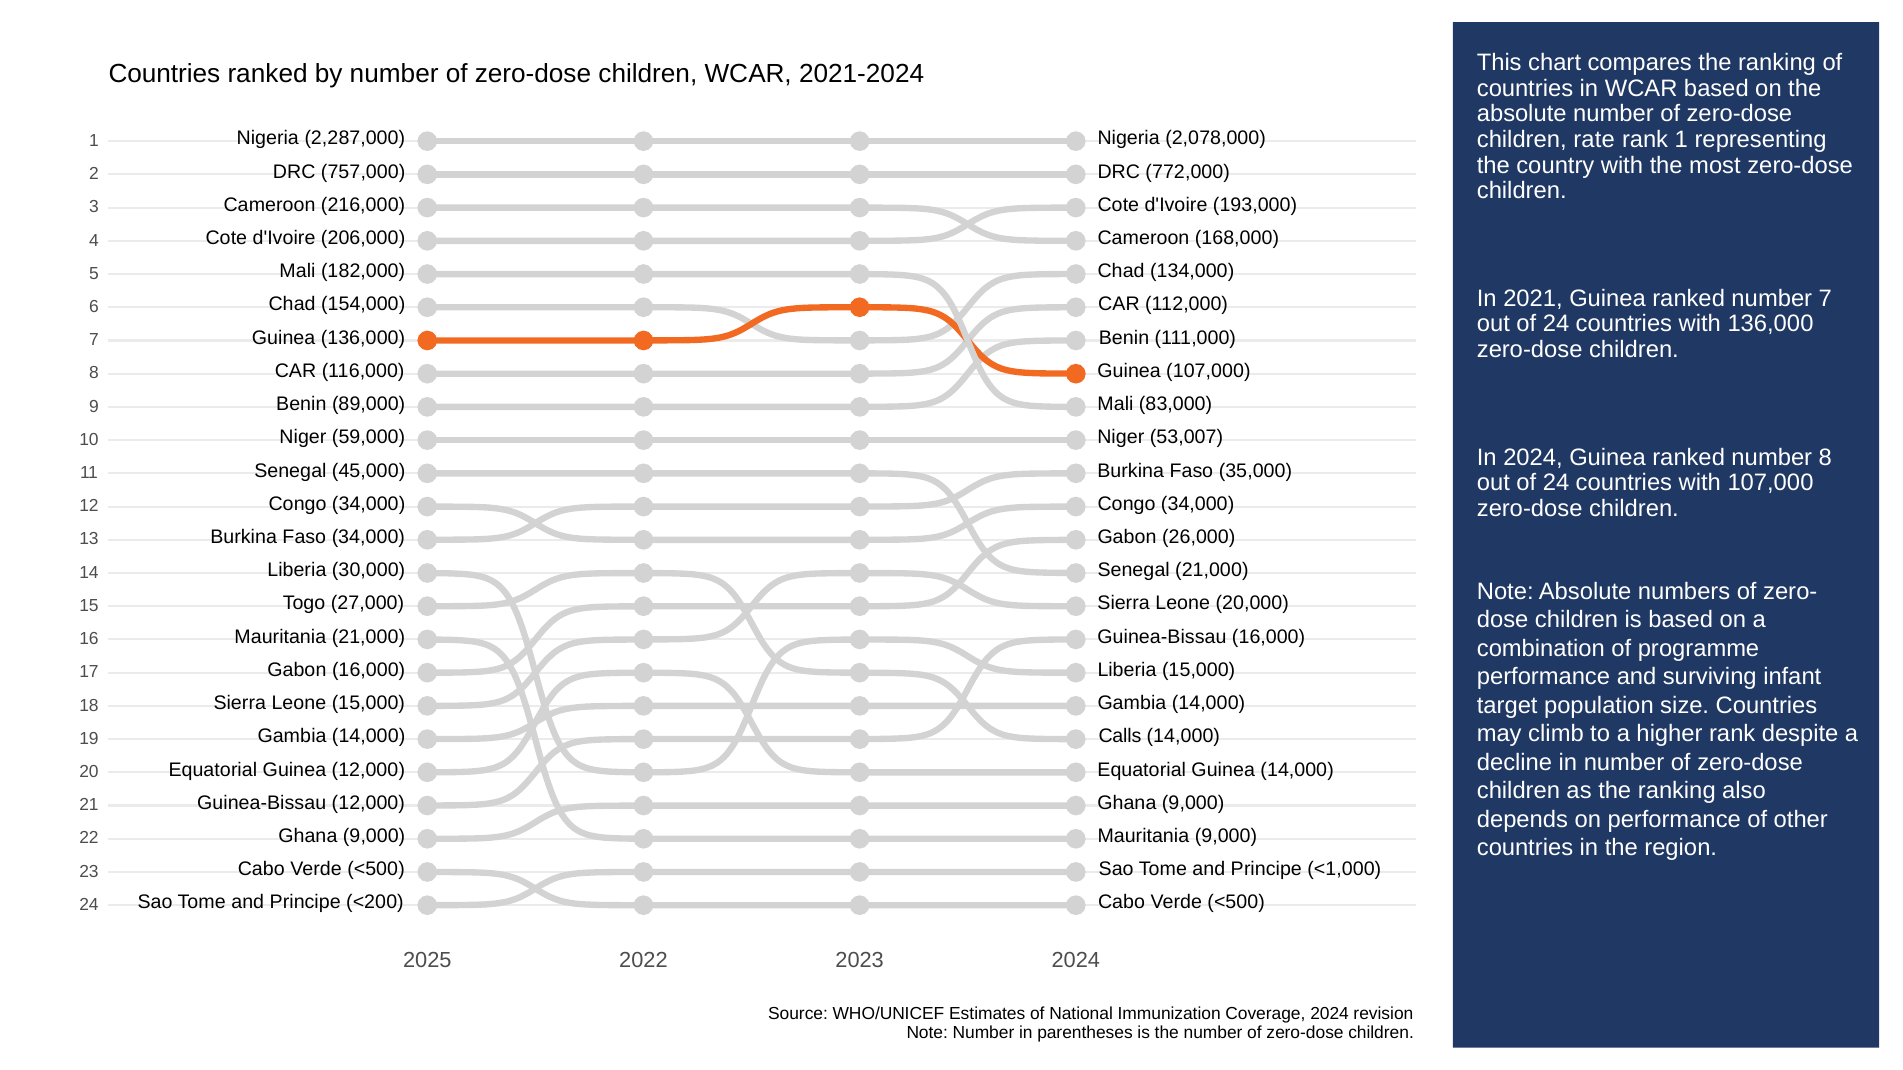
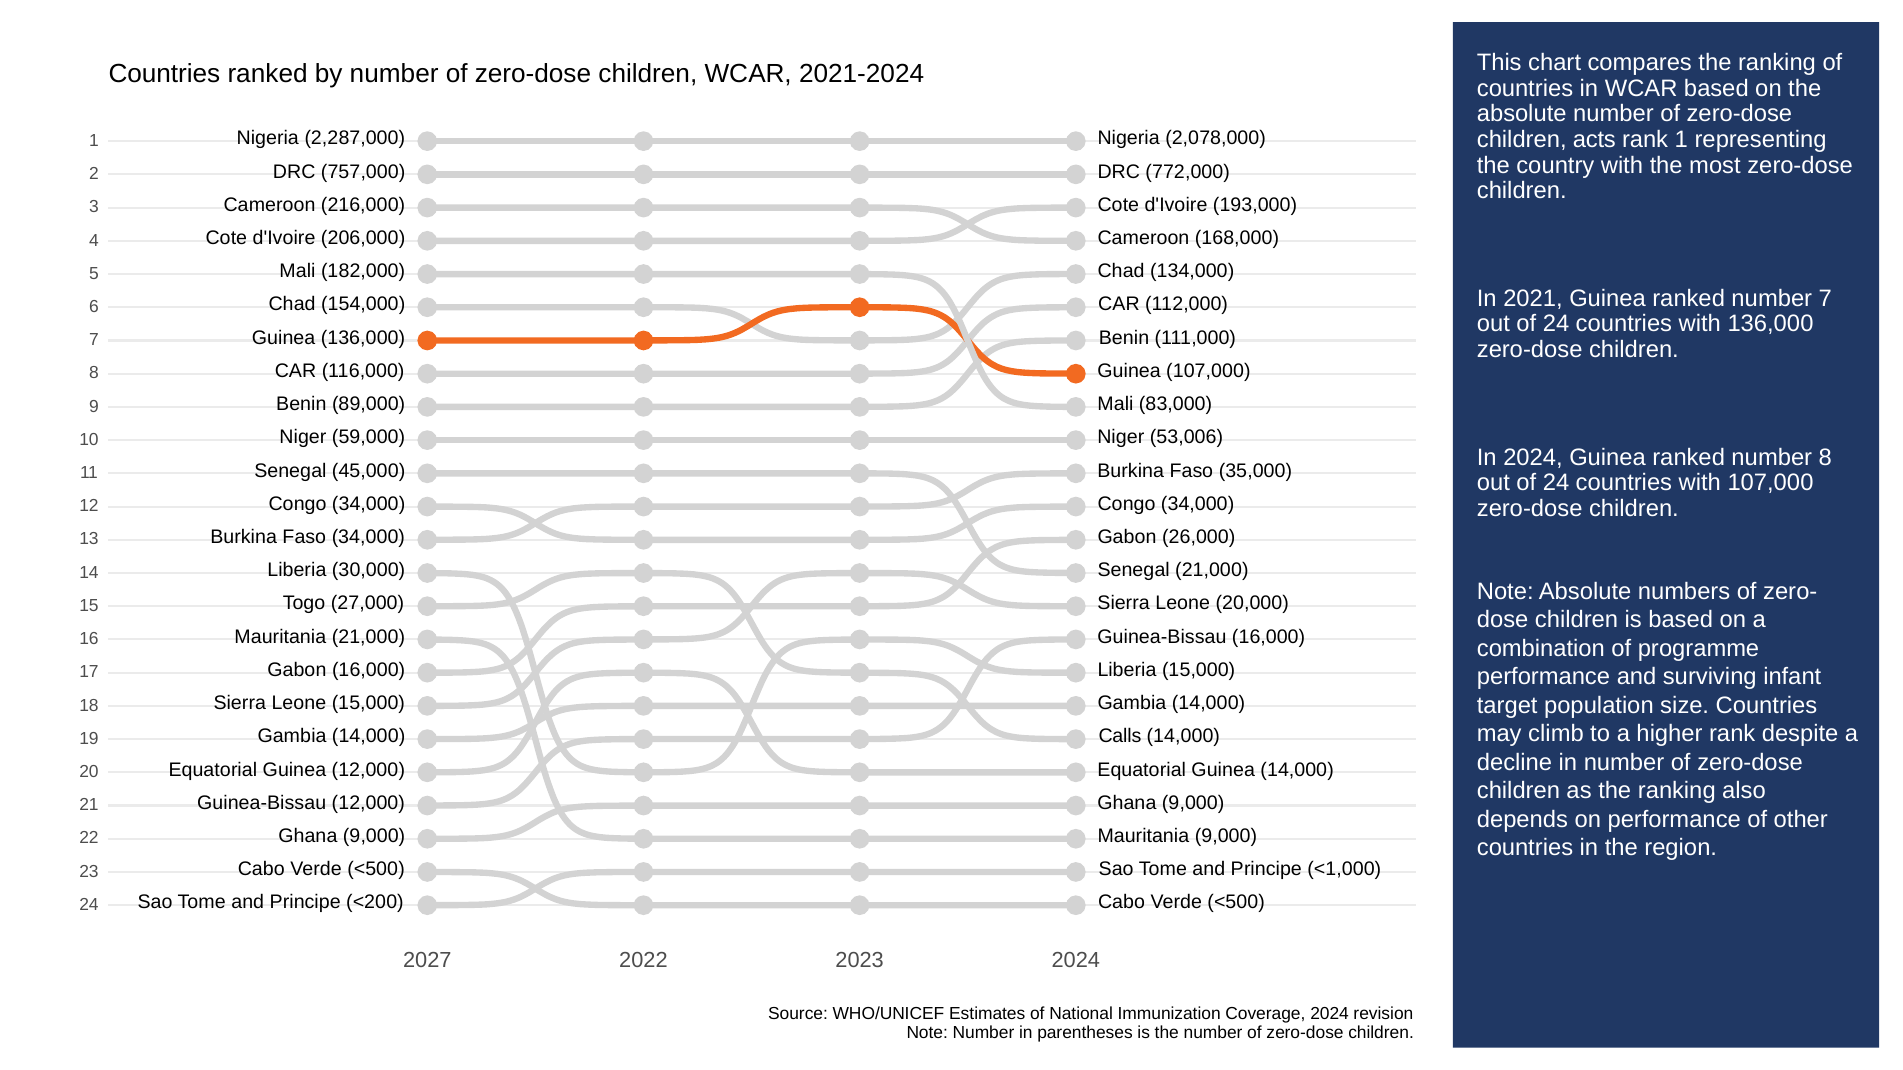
rate: rate -> acts
53,007: 53,007 -> 53,006
2025: 2025 -> 2027
